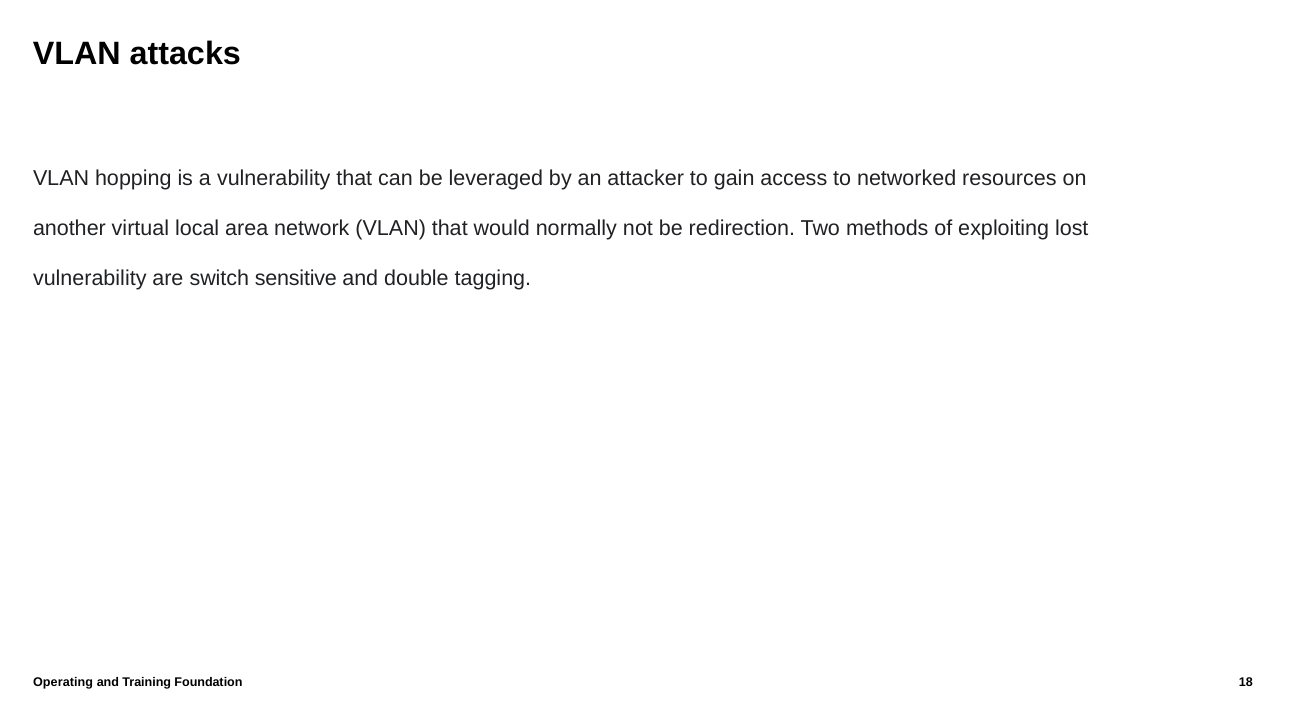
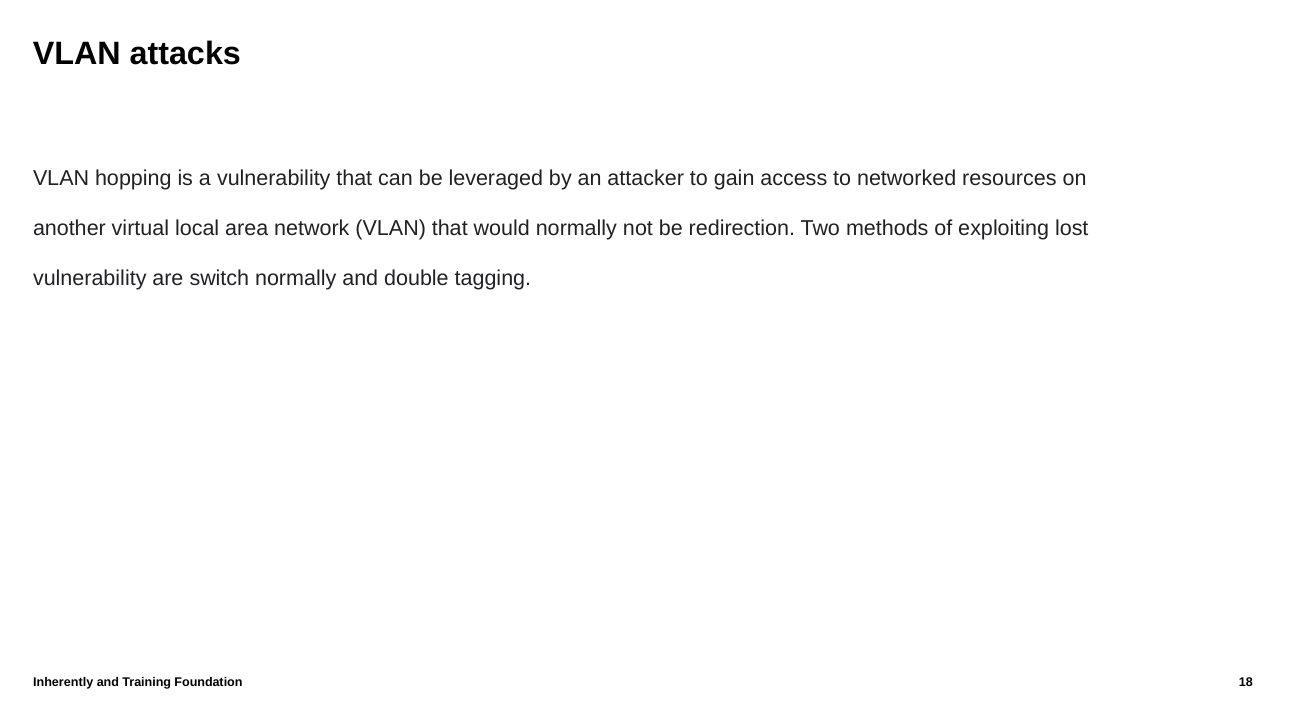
switch sensitive: sensitive -> normally
Operating: Operating -> Inherently
